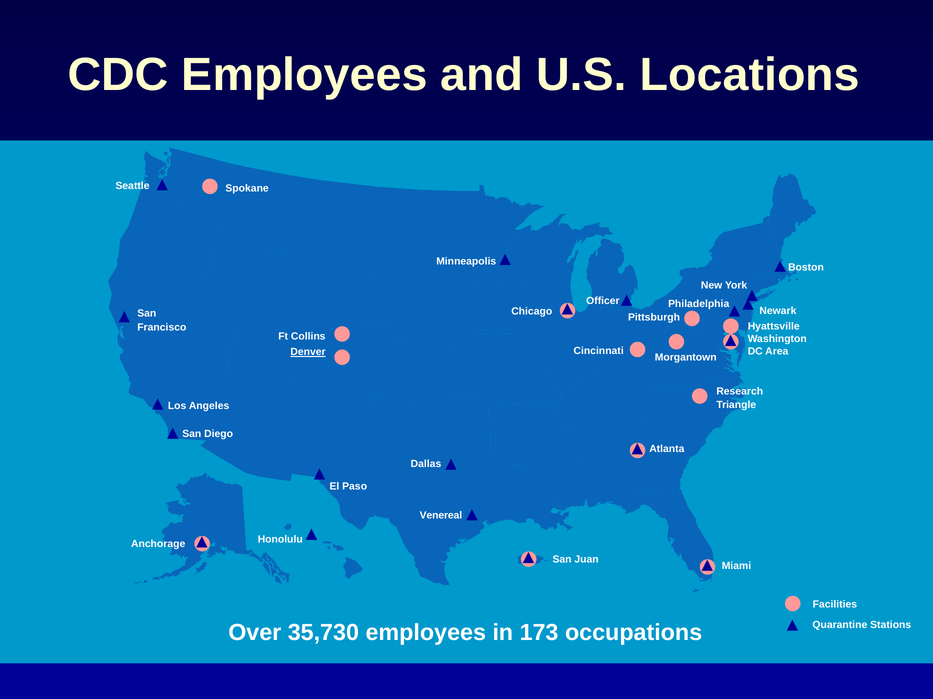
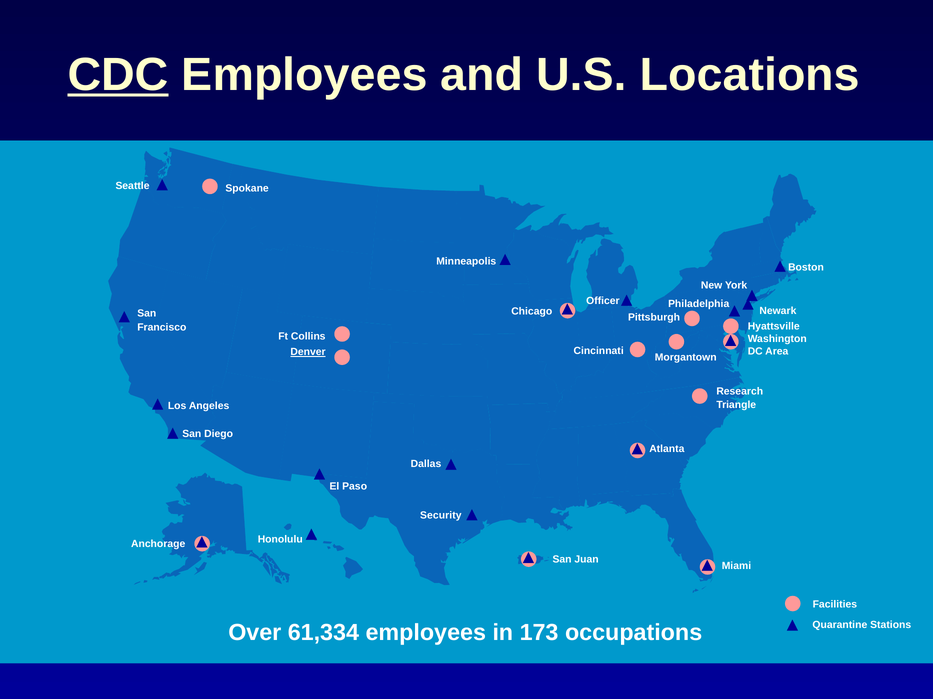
CDC underline: none -> present
Venereal: Venereal -> Security
35,730: 35,730 -> 61,334
